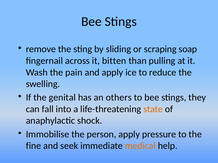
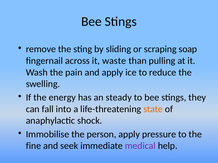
bitten: bitten -> waste
genital: genital -> energy
others: others -> steady
medical colour: orange -> purple
